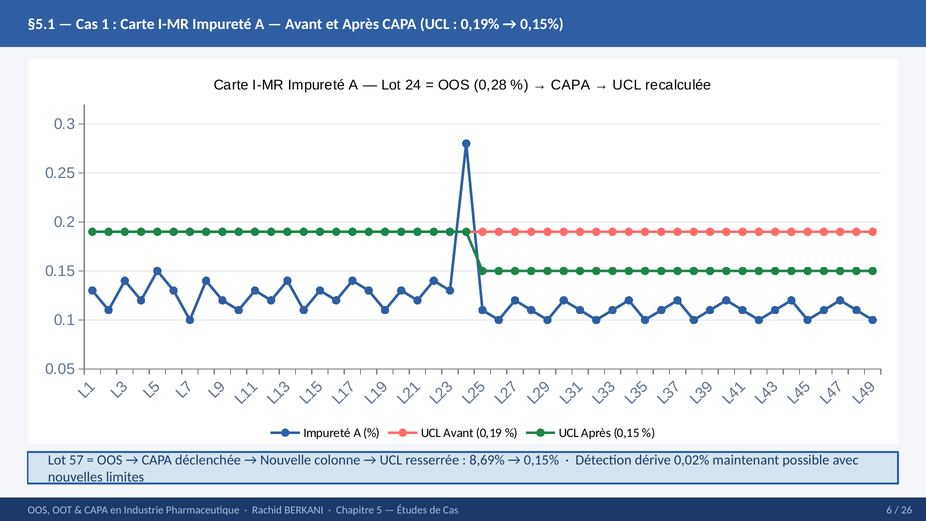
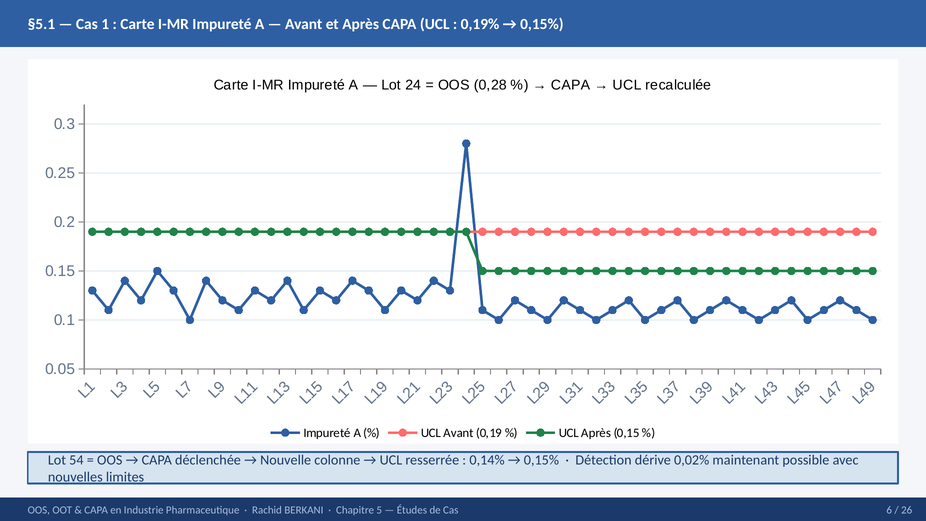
57: 57 -> 54
8,69%: 8,69% -> 0,14%
